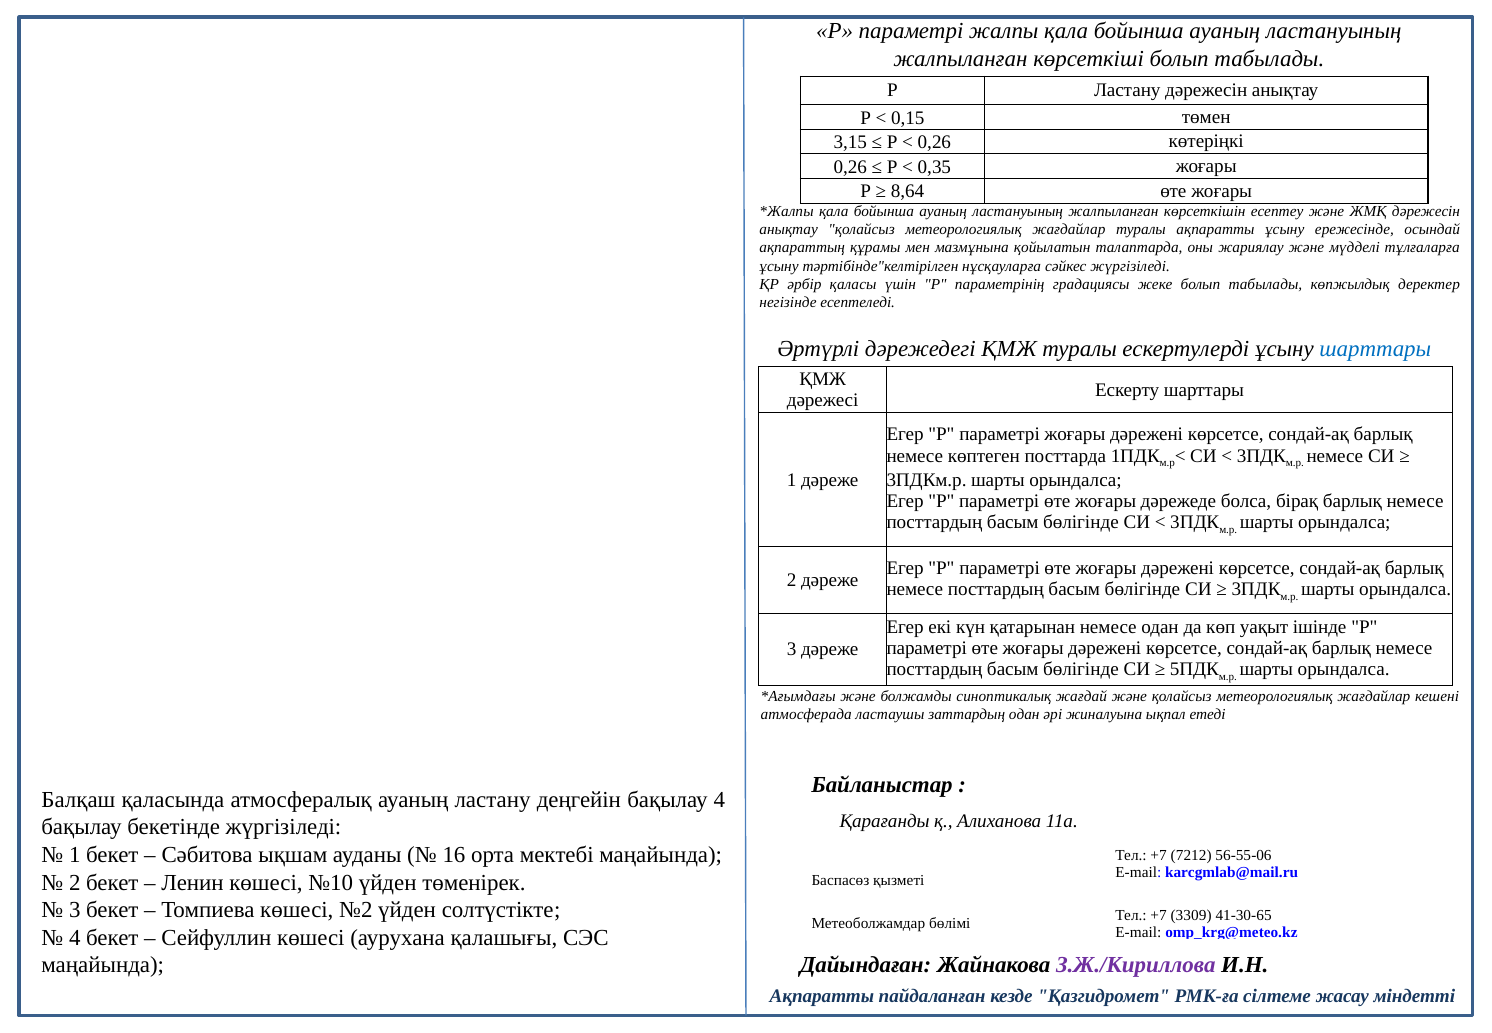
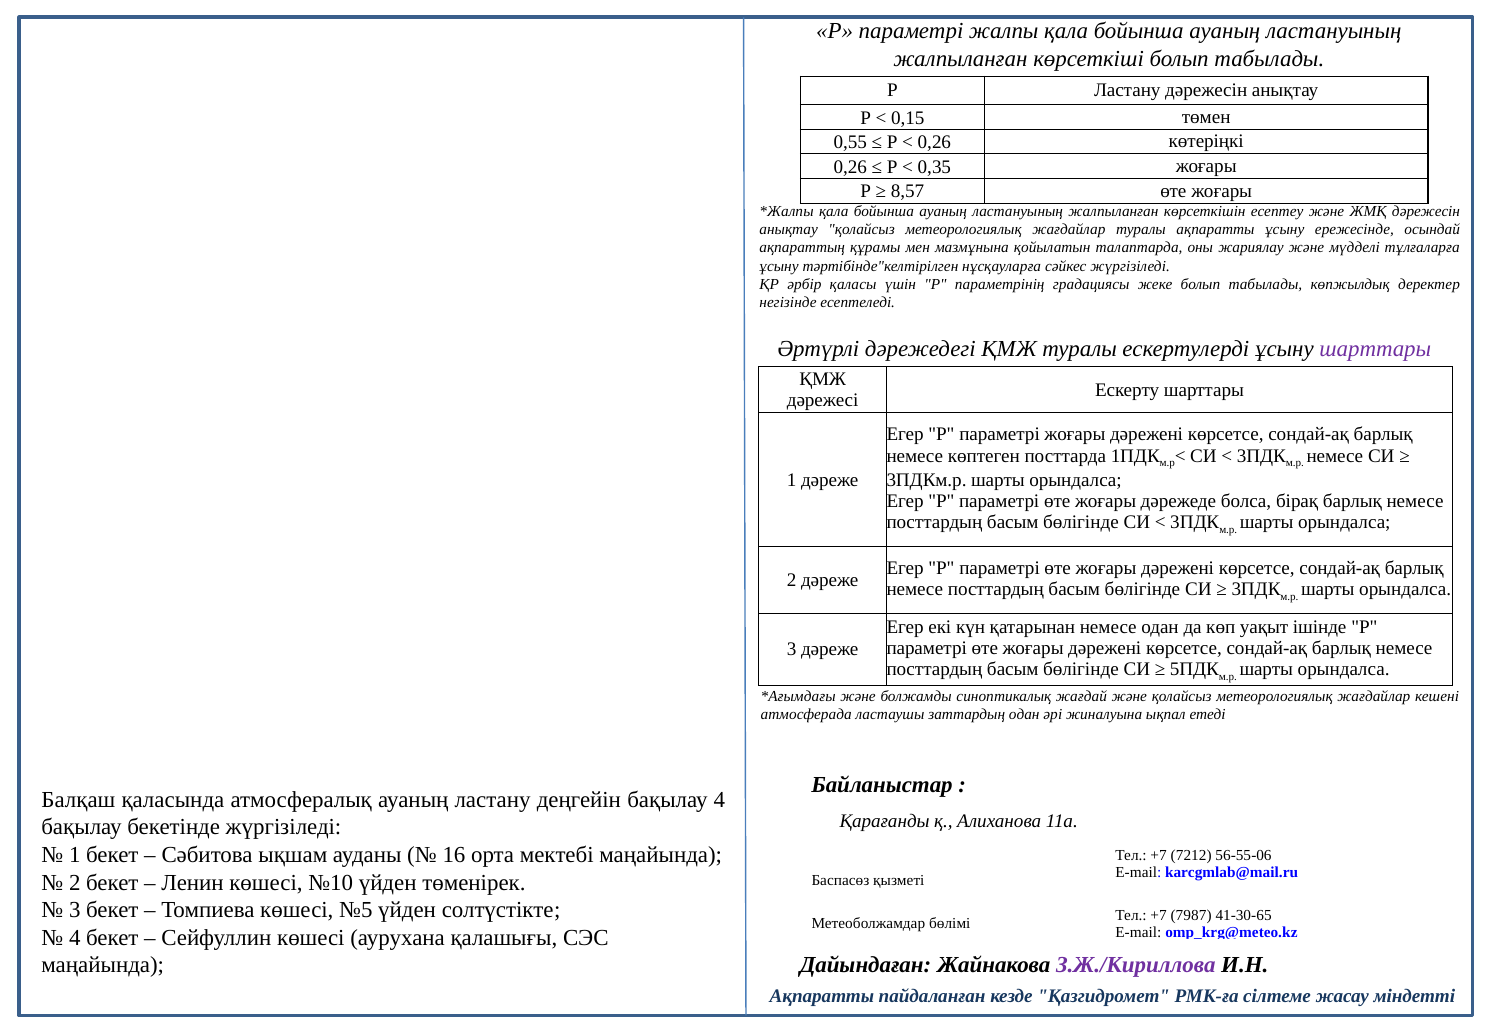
3,15: 3,15 -> 0,55
8,64: 8,64 -> 8,57
шарттары at (1375, 349) colour: blue -> purple
№2: №2 -> №5
3309: 3309 -> 7987
